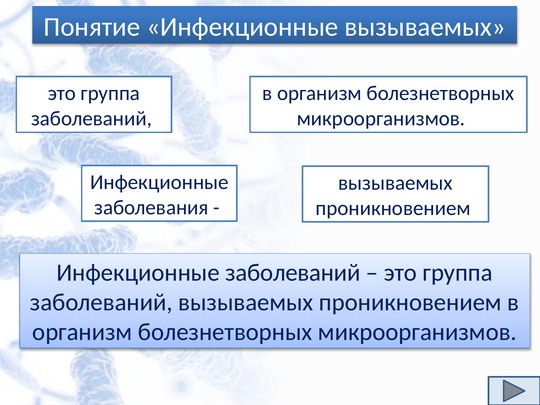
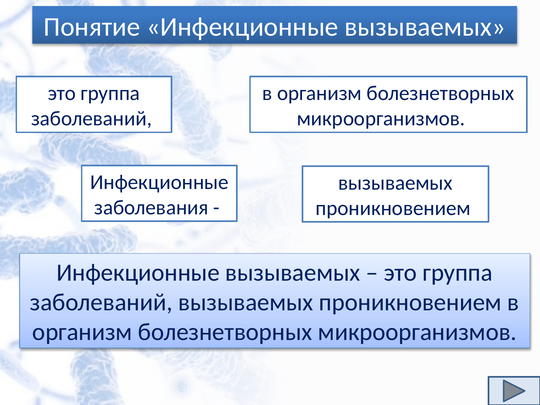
заболеваний at (293, 273): заболеваний -> вызываемых
